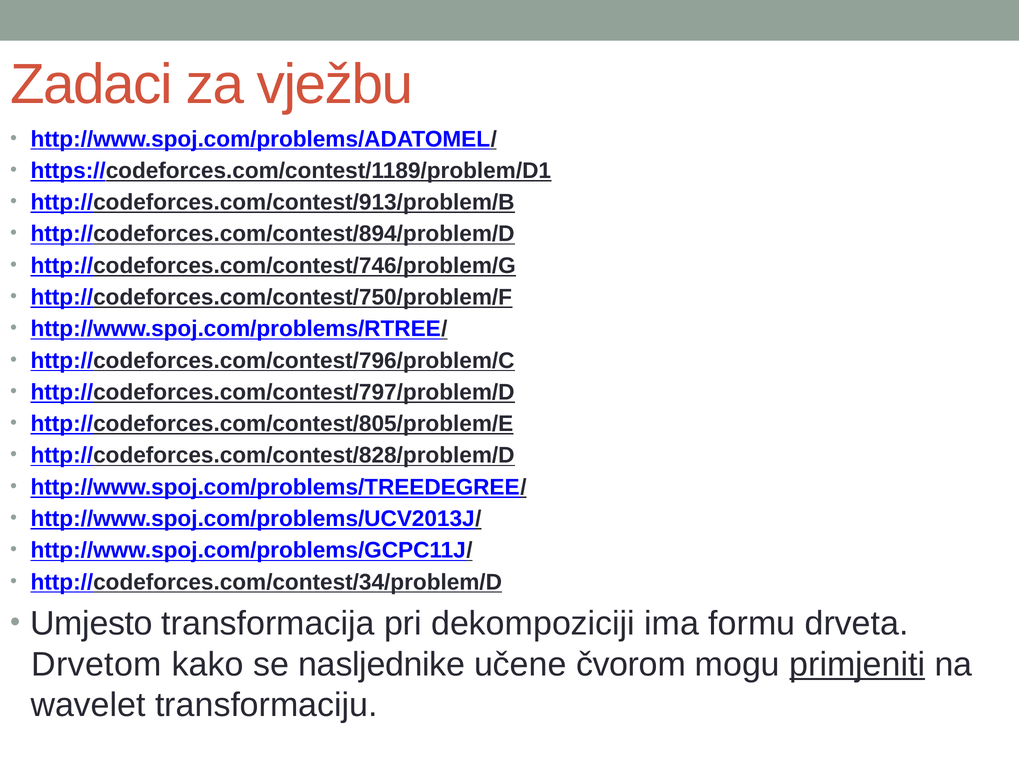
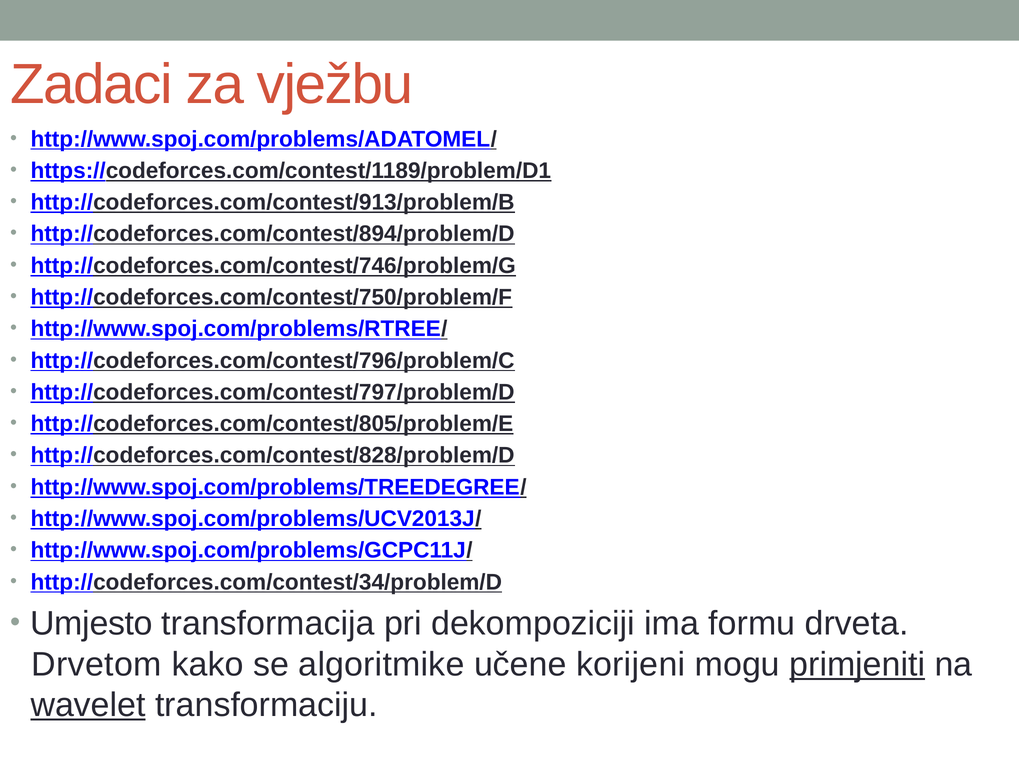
nasljednike: nasljednike -> algoritmike
čvorom: čvorom -> korijeni
wavelet underline: none -> present
